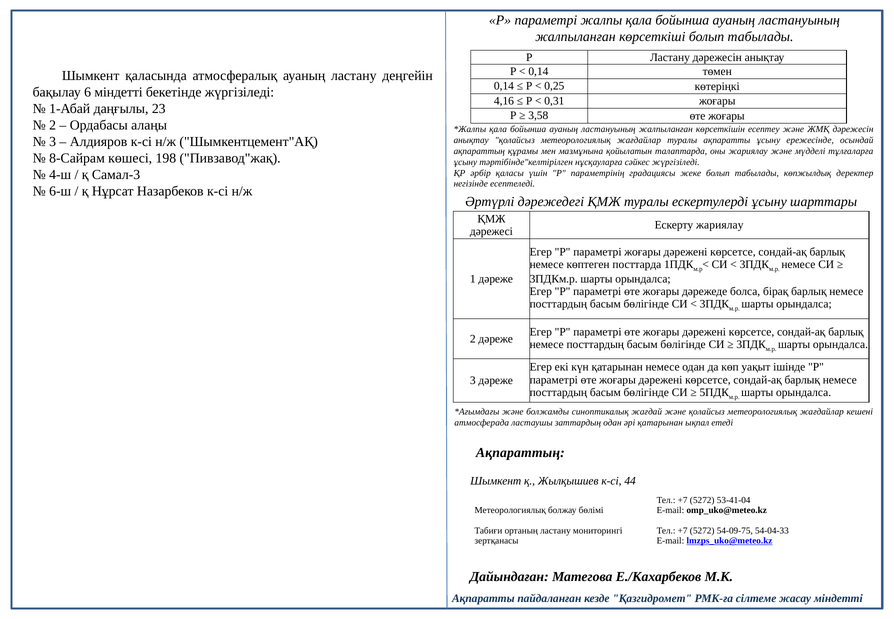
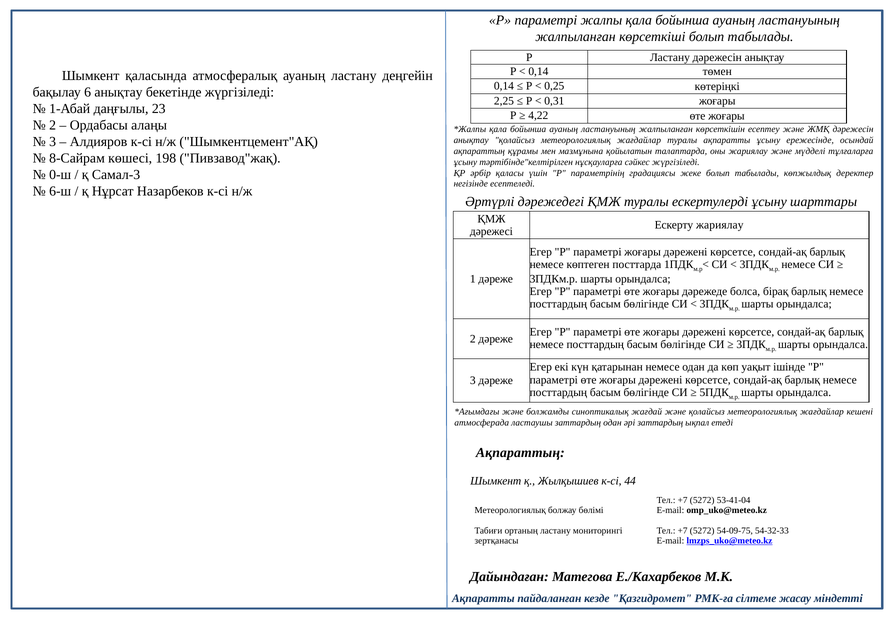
6 міндетті: міндетті -> анықтау
4,16: 4,16 -> 2,25
3,58: 3,58 -> 4,22
4-ш: 4-ш -> 0-ш
әрі қатарынан: қатарынан -> заттардың
54-04-33: 54-04-33 -> 54-32-33
